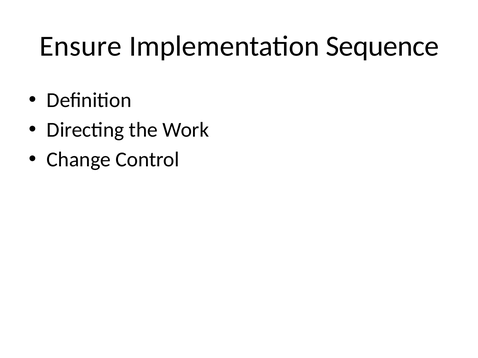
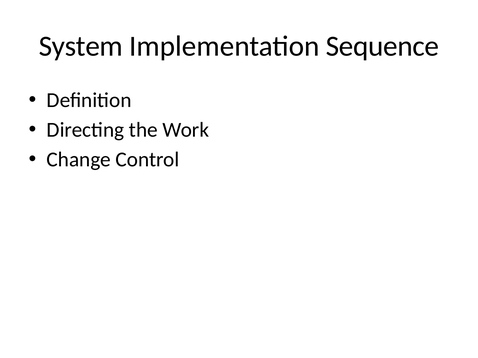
Ensure: Ensure -> System
